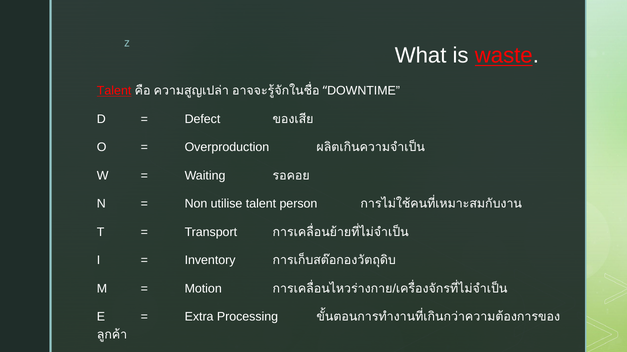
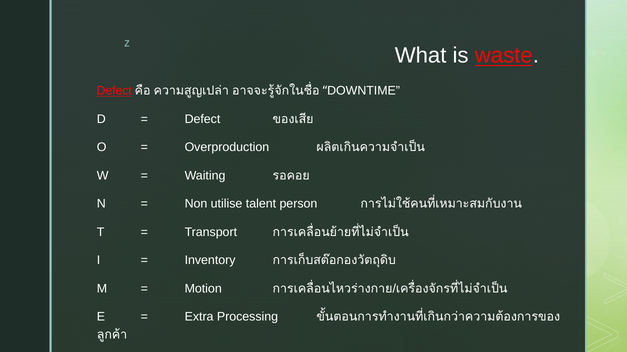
Talent at (114, 91): Talent -> Defect
